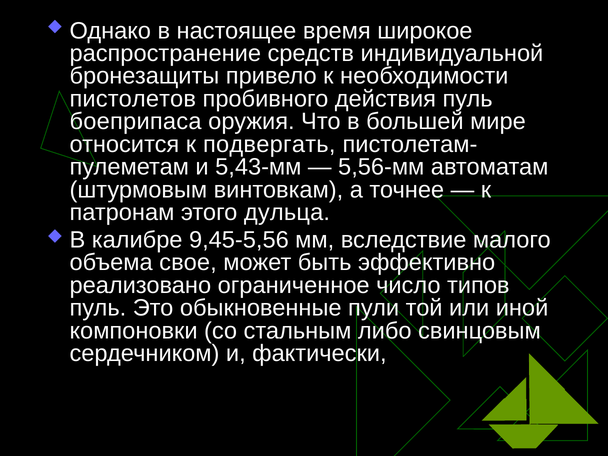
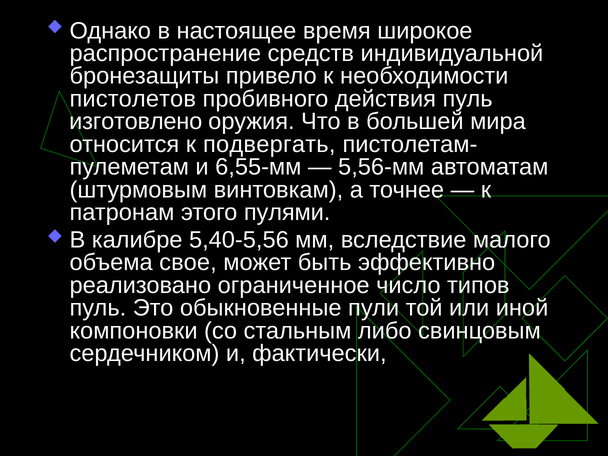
боеприпаса: боеприпаса -> изготовлено
мире: мире -> мира
5,43-мм: 5,43-мм -> 6,55-мм
дульца: дульца -> пулями
9,45-5,56: 9,45-5,56 -> 5,40-5,56
